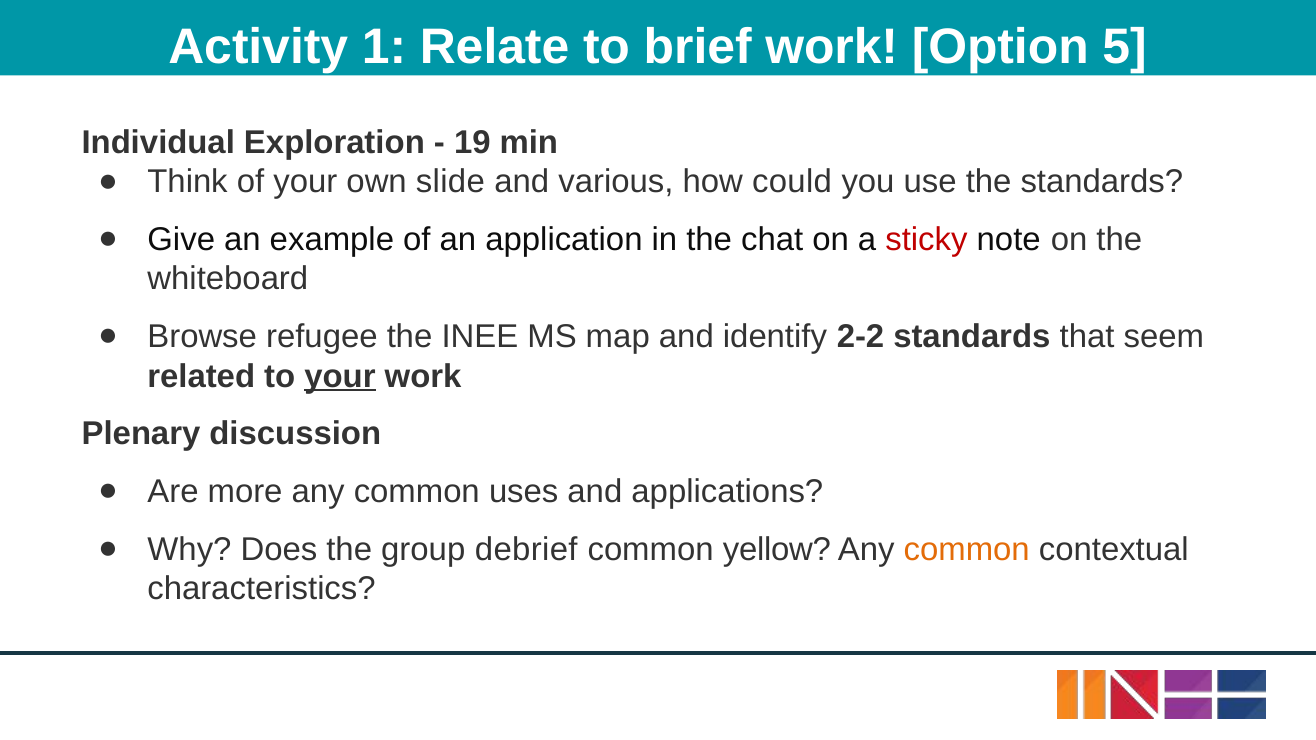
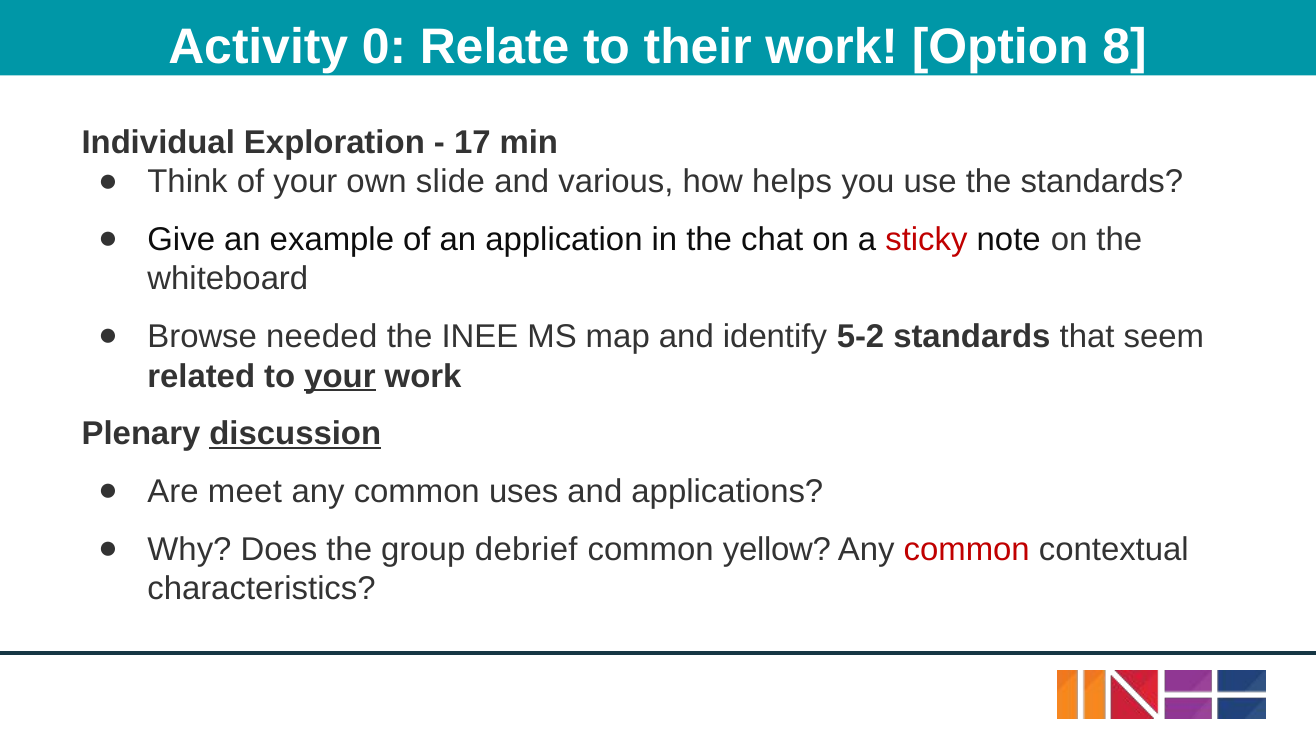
1: 1 -> 0
brief: brief -> their
5: 5 -> 8
19: 19 -> 17
could: could -> helps
refugee: refugee -> needed
2-2: 2-2 -> 5-2
discussion underline: none -> present
more: more -> meet
common at (967, 550) colour: orange -> red
